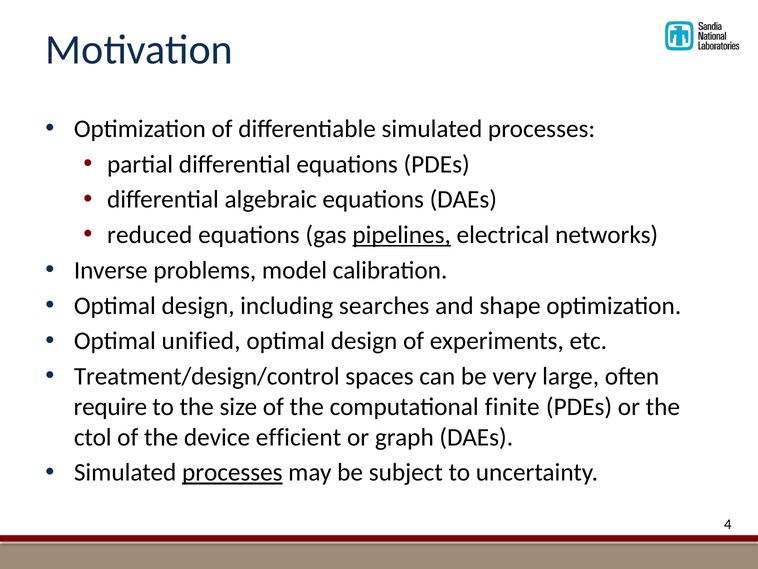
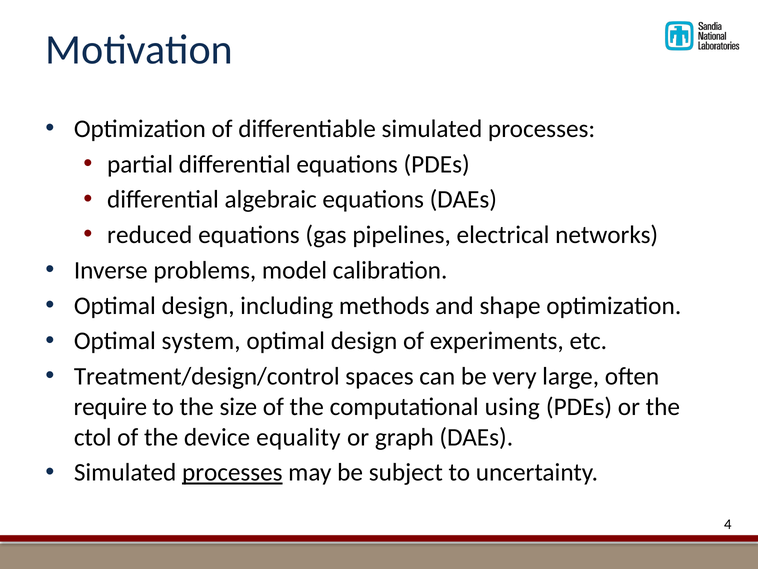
pipelines underline: present -> none
searches: searches -> methods
unified: unified -> system
finite: finite -> using
efficient: efficient -> equality
